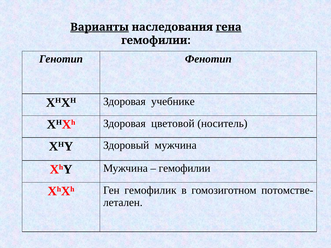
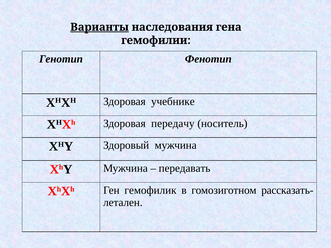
гена underline: present -> none
цветовой: цветовой -> передачу
гемофилии at (185, 168): гемофилии -> передавать
потомстве-: потомстве- -> рассказать-
